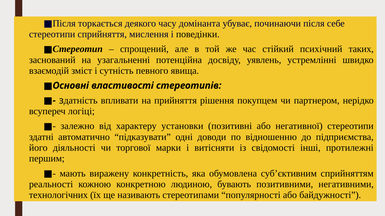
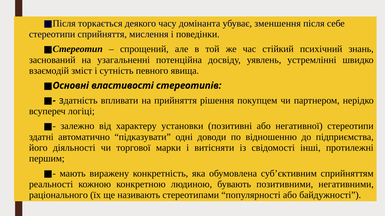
починаючи: починаючи -> зменшення
таких: таких -> знань
технологічних: технологічних -> раціонального
